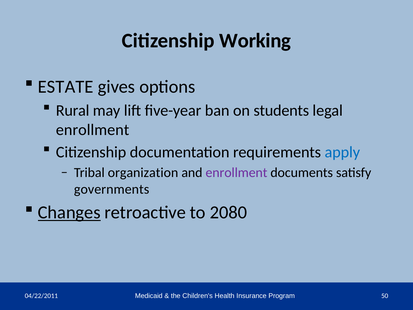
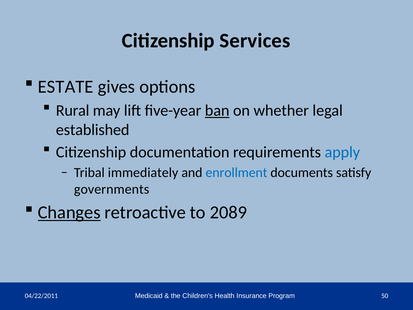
Working: Working -> Services
ban underline: none -> present
students: students -> whether
enrollment at (93, 130): enrollment -> established
organization: organization -> immediately
enrollment at (236, 173) colour: purple -> blue
2080: 2080 -> 2089
